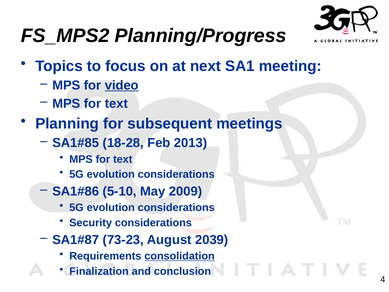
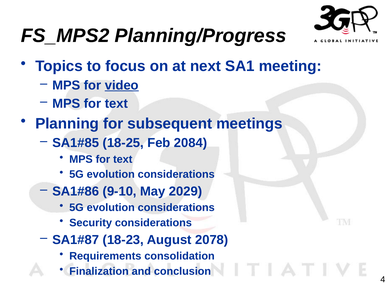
18-28: 18-28 -> 18-25
2013: 2013 -> 2084
5-10: 5-10 -> 9-10
2009: 2009 -> 2029
73-23: 73-23 -> 18-23
2039: 2039 -> 2078
consolidation underline: present -> none
